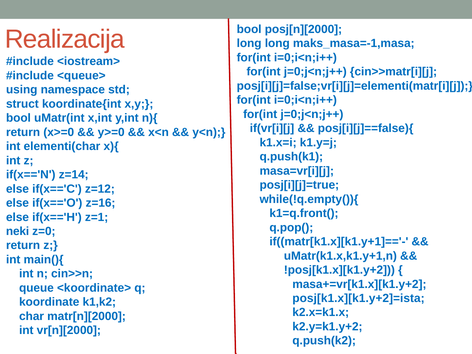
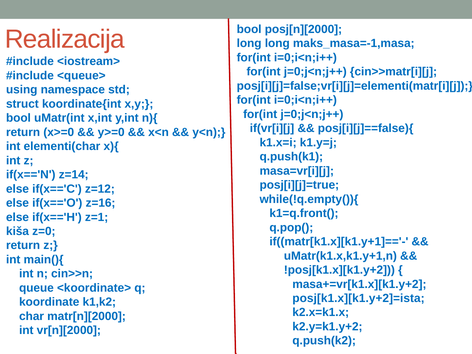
neki: neki -> kiša
